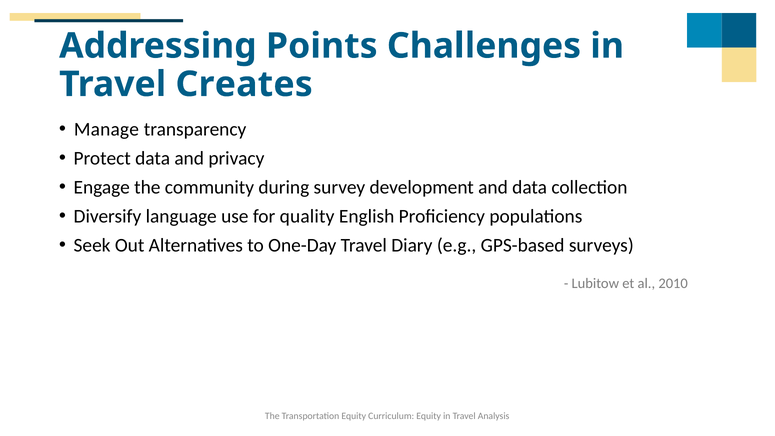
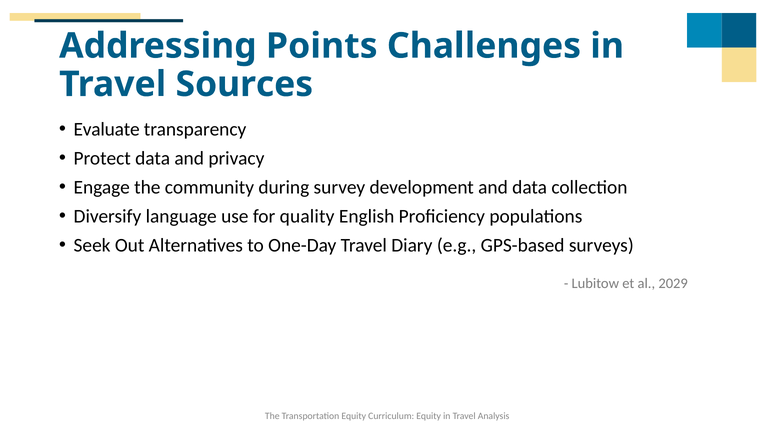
Creates: Creates -> Sources
Manage: Manage -> Evaluate
2010: 2010 -> 2029
